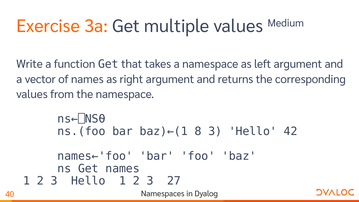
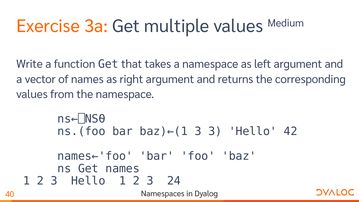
baz)←(1 8: 8 -> 3
27: 27 -> 24
